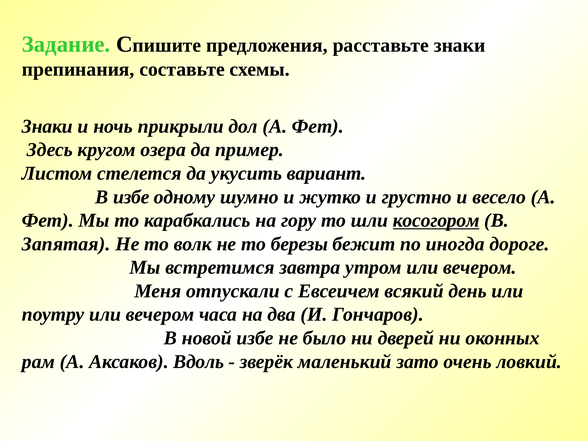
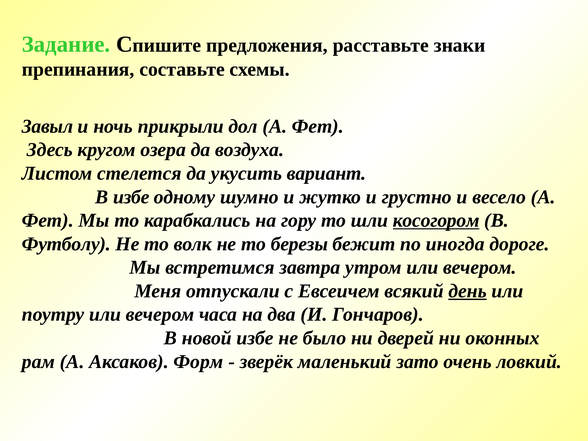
Знаки at (47, 126): Знаки -> Завыл
пример: пример -> воздуха
Запятая: Запятая -> Футболу
день underline: none -> present
Вдоль: Вдоль -> Форм
